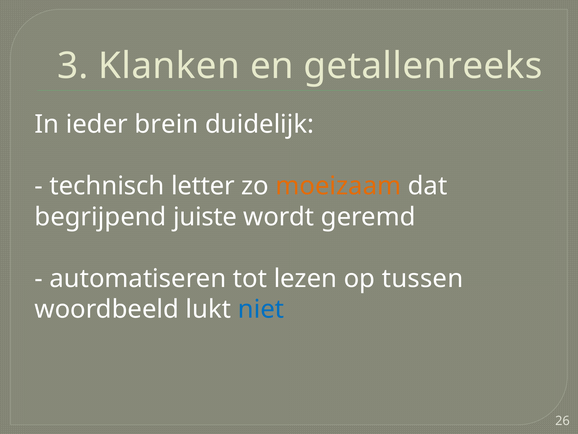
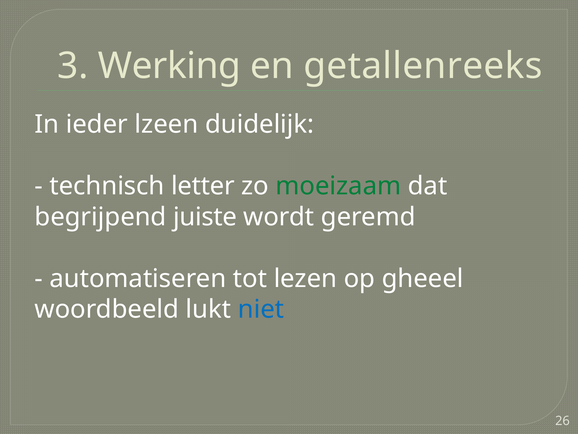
Klanken: Klanken -> Werking
brein: brein -> lzeen
moeizaam colour: orange -> green
tussen: tussen -> gheeel
